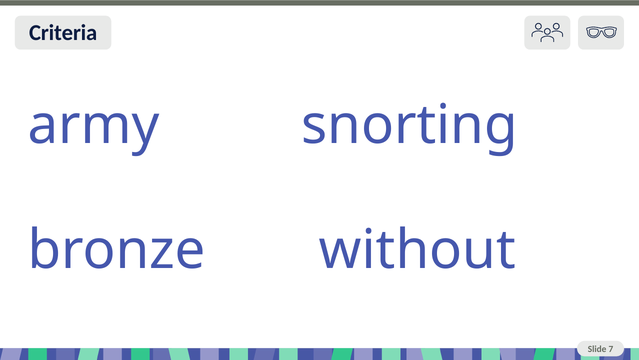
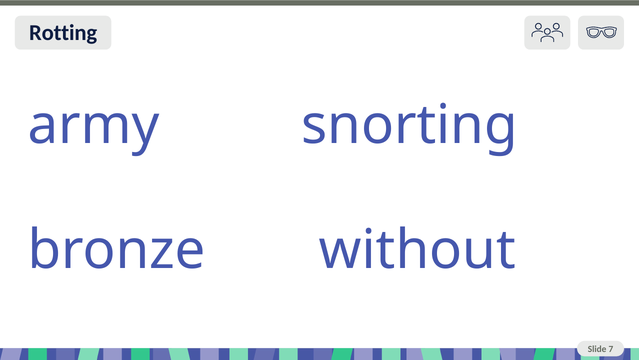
Criteria: Criteria -> Rotting
